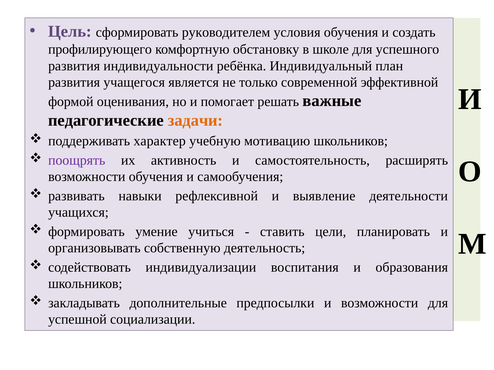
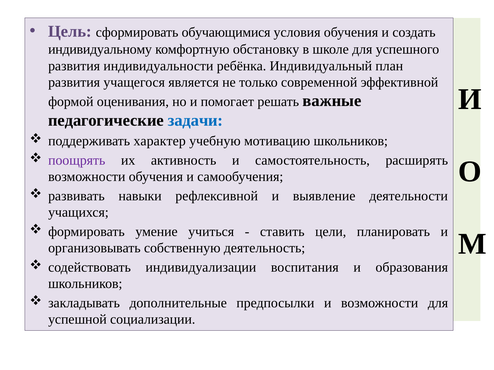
руководителем: руководителем -> обучающимися
профилирующего: профилирующего -> индивидуальному
задачи colour: orange -> blue
